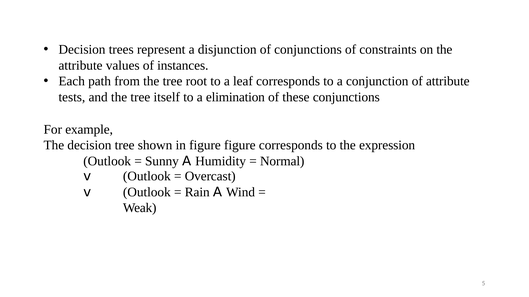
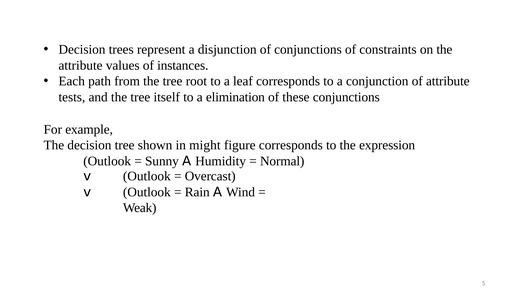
in figure: figure -> might
